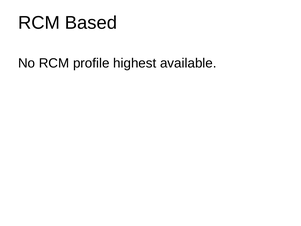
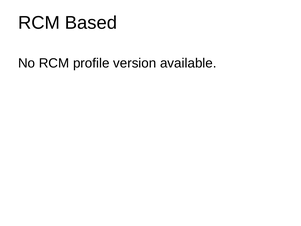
highest: highest -> version
